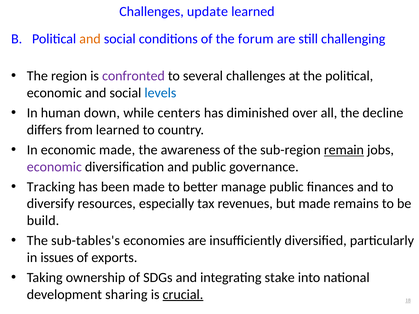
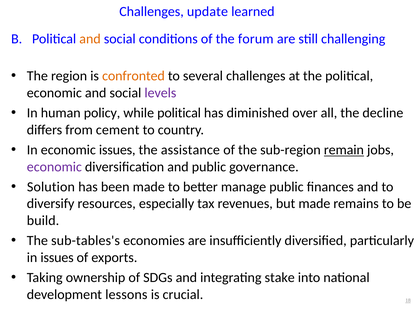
confronted colour: purple -> orange
levels colour: blue -> purple
down: down -> policy
while centers: centers -> political
from learned: learned -> cement
economic made: made -> issues
awareness: awareness -> assistance
Tracking: Tracking -> Solution
sharing: sharing -> lessons
crucial underline: present -> none
